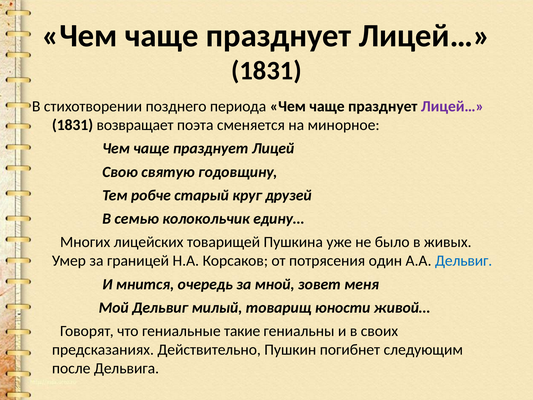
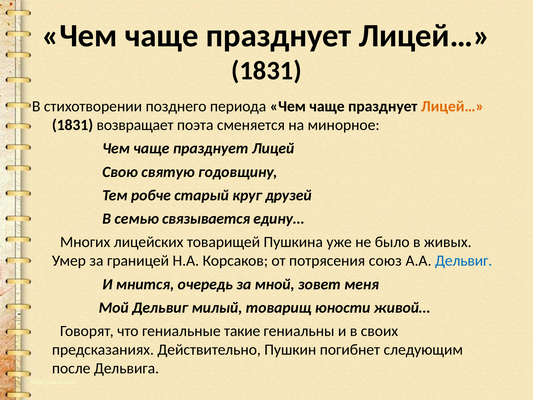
Лицей… at (452, 106) colour: purple -> orange
колокольчик: колокольчик -> связывается
один: один -> союз
